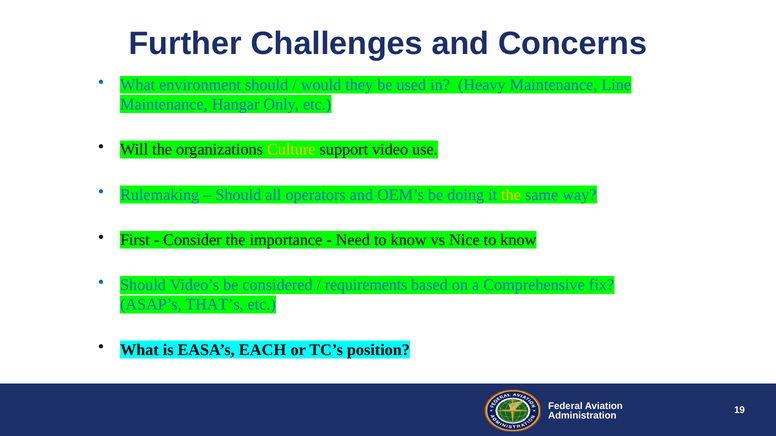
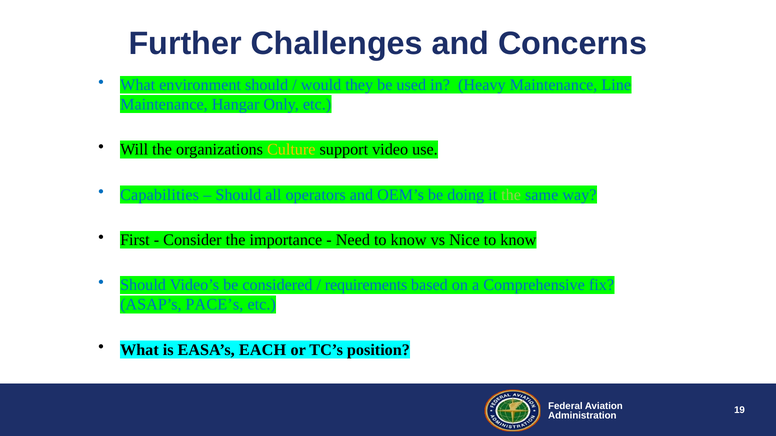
Rulemaking: Rulemaking -> Capabilities
the at (511, 195) colour: yellow -> light green
THAT’s: THAT’s -> PACE’s
